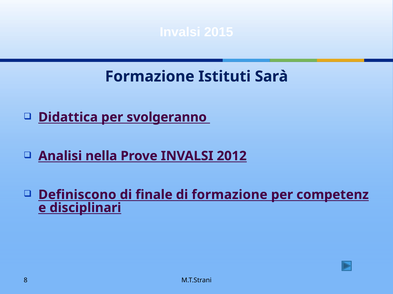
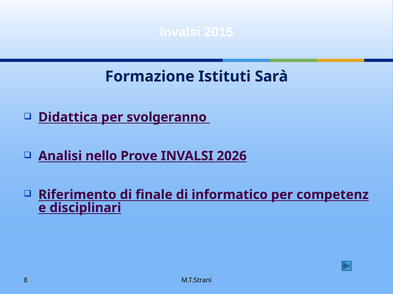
nella: nella -> nello
2012: 2012 -> 2026
Definiscono: Definiscono -> Riferimento
di formazione: formazione -> informatico
